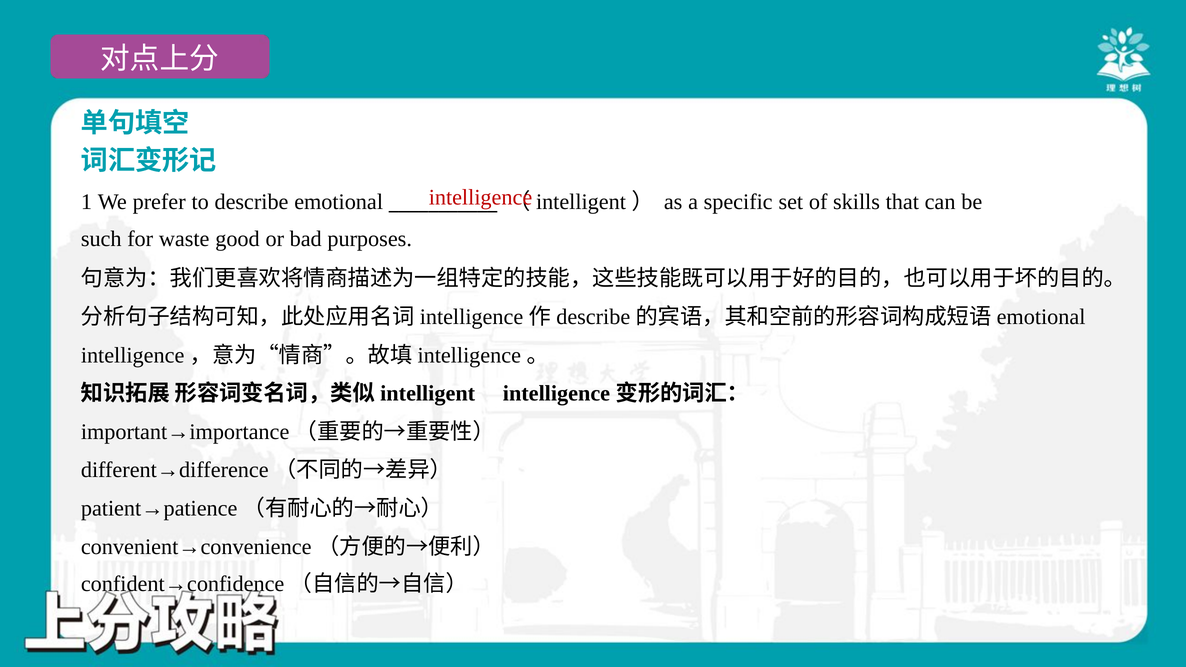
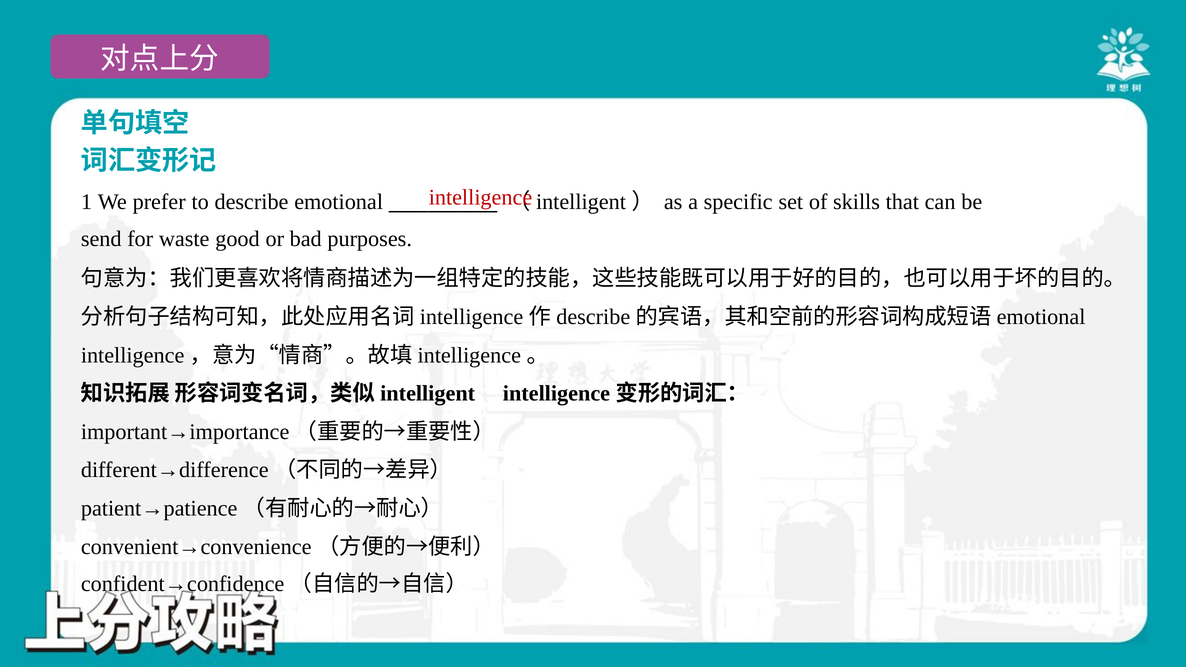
such: such -> send
